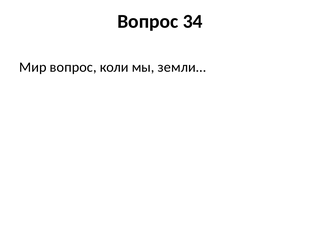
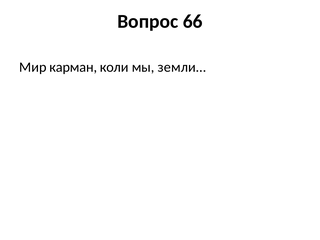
34: 34 -> 66
Мир вопрос: вопрос -> карман
